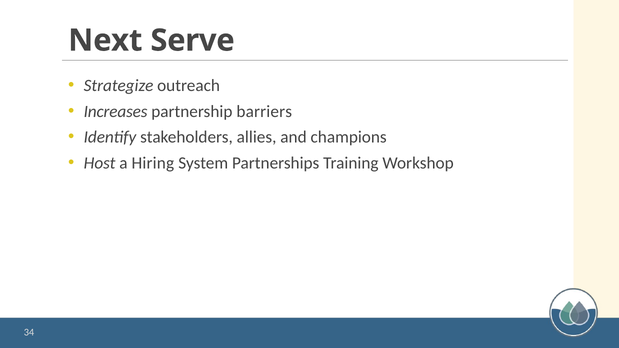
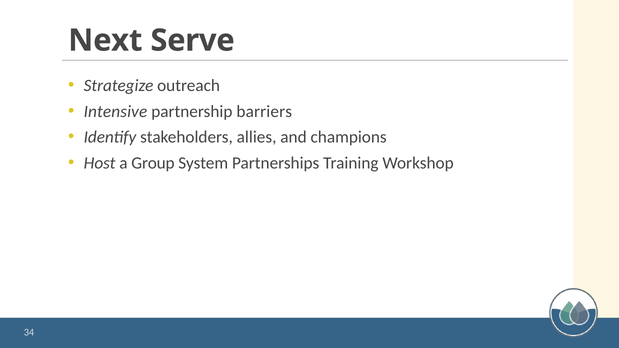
Increases: Increases -> Intensive
Hiring: Hiring -> Group
